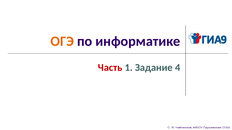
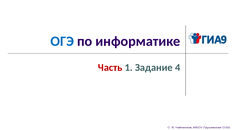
ОГЭ colour: orange -> blue
